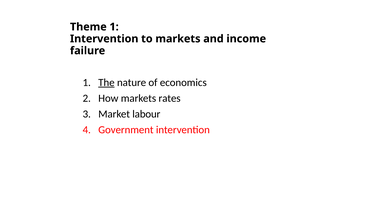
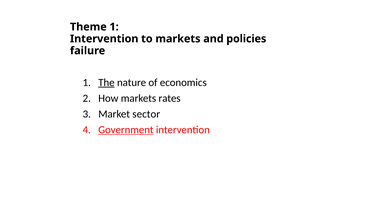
income: income -> policies
labour: labour -> sector
Government underline: none -> present
